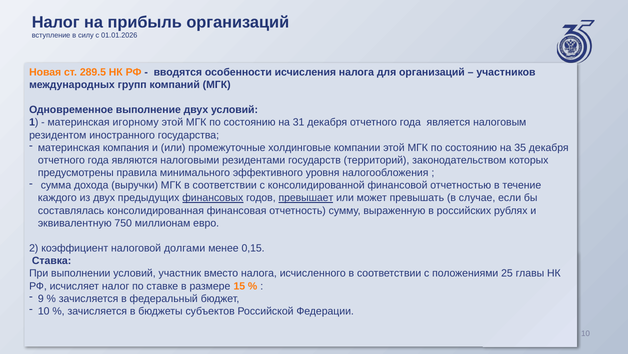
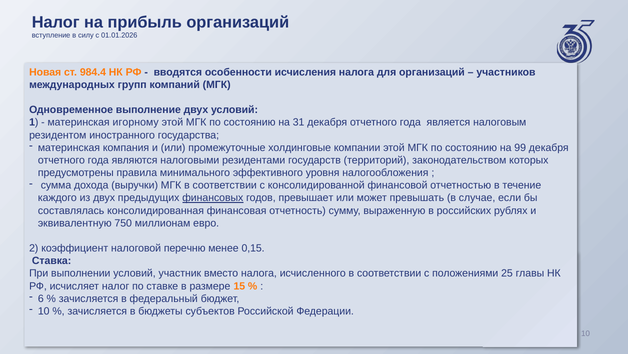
289.5: 289.5 -> 984.4
35: 35 -> 99
превышает underline: present -> none
долгами: долгами -> перечню
9: 9 -> 6
